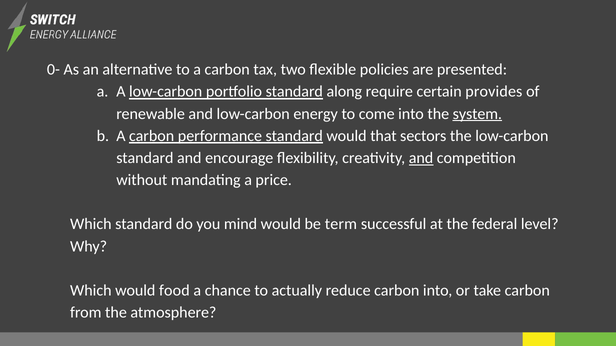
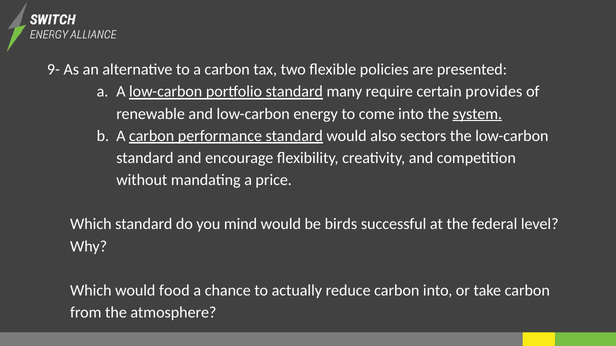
0-: 0- -> 9-
along: along -> many
that: that -> also
and at (421, 158) underline: present -> none
term: term -> birds
